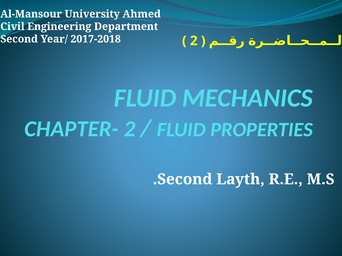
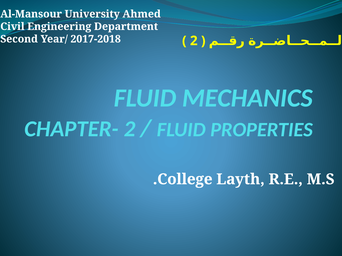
Second at (185, 180): Second -> College
